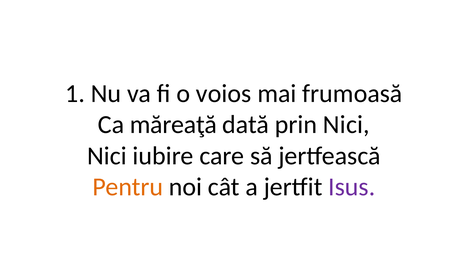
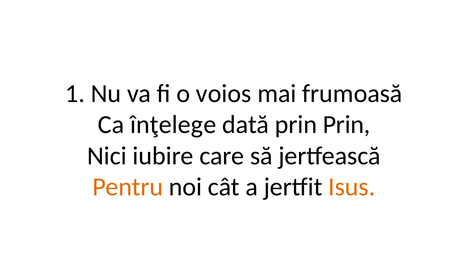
măreaţă: măreaţă -> înţelege
prin Nici: Nici -> Prin
Isus colour: purple -> orange
